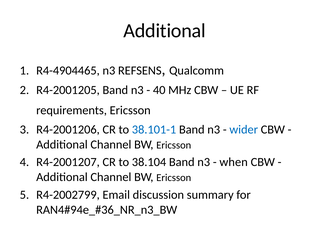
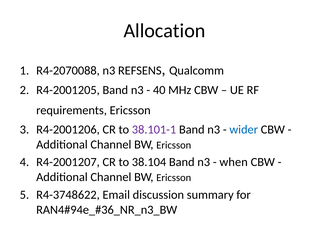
Additional at (165, 31): Additional -> Allocation
R4-4904465: R4-4904465 -> R4-2070088
38.101-1 colour: blue -> purple
R4-2002799: R4-2002799 -> R4-3748622
